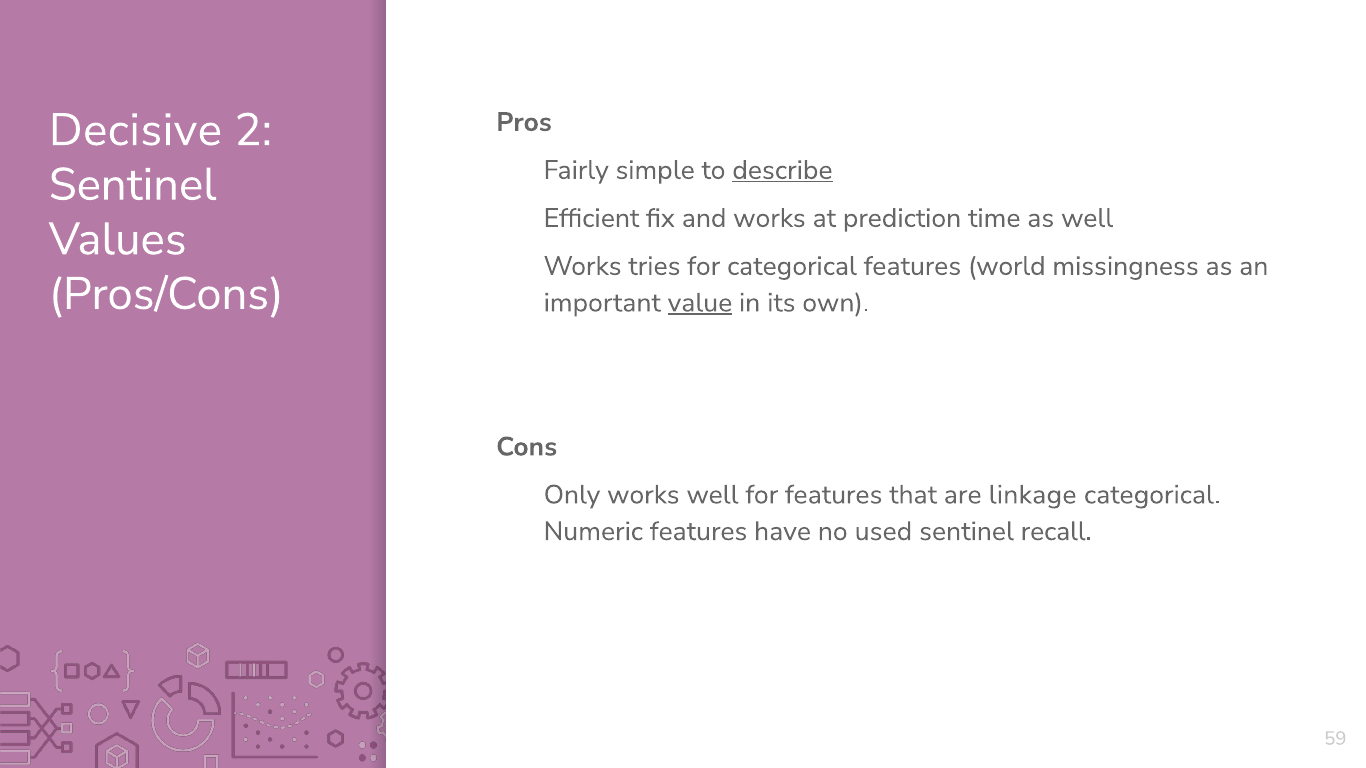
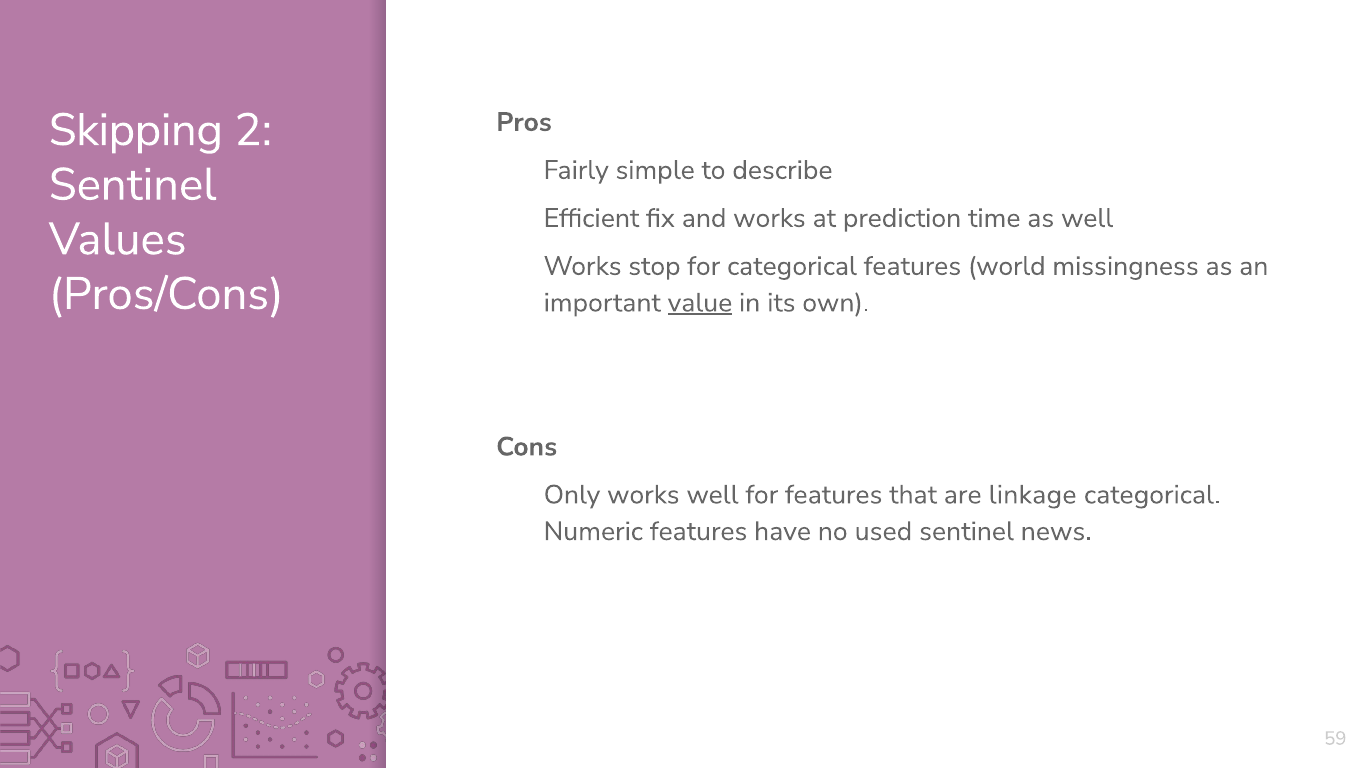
Decisive: Decisive -> Skipping
describe underline: present -> none
tries: tries -> stop
recall: recall -> news
